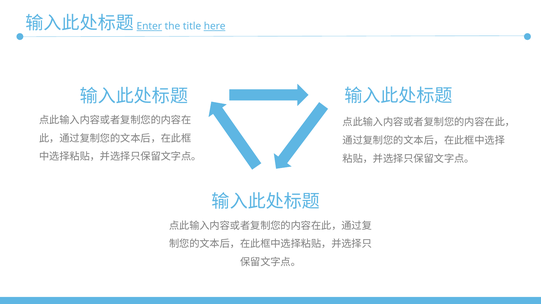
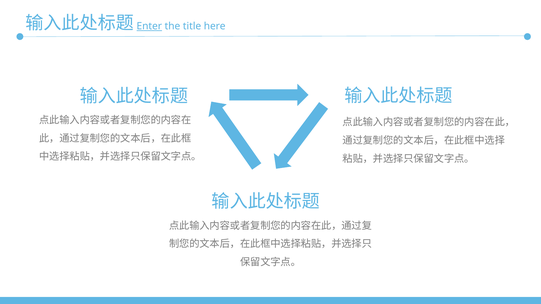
here underline: present -> none
